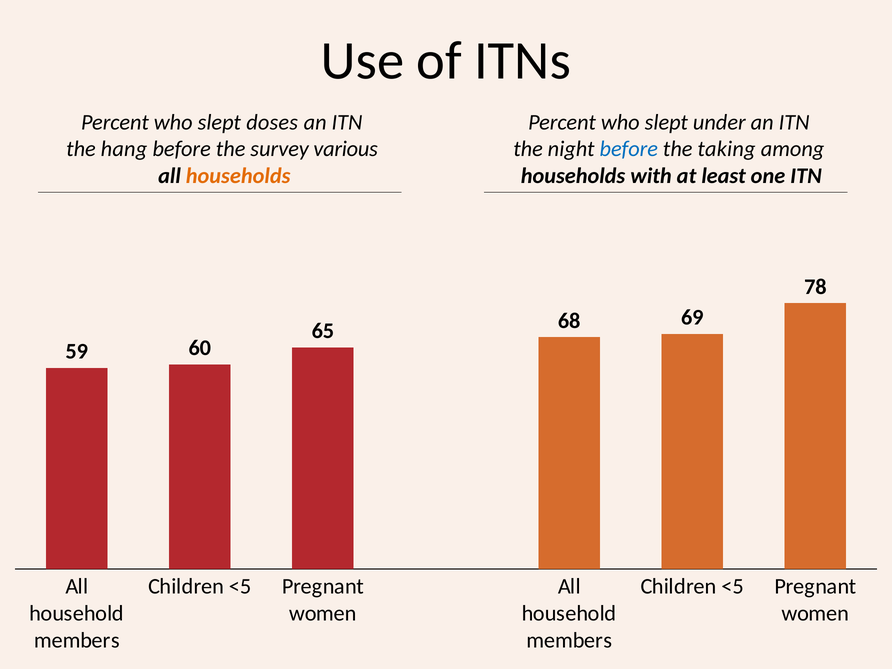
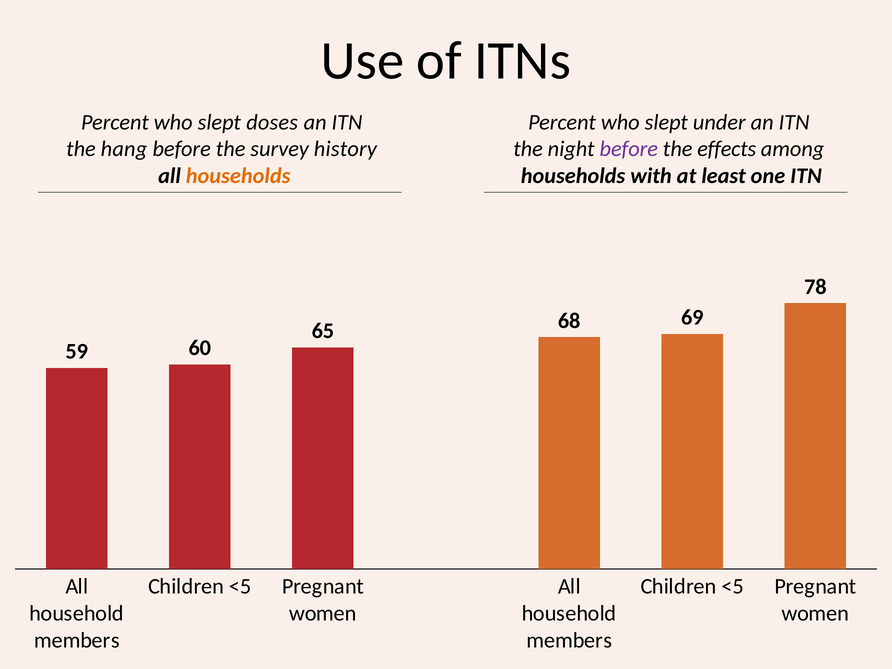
various: various -> history
before at (629, 149) colour: blue -> purple
taking: taking -> effects
